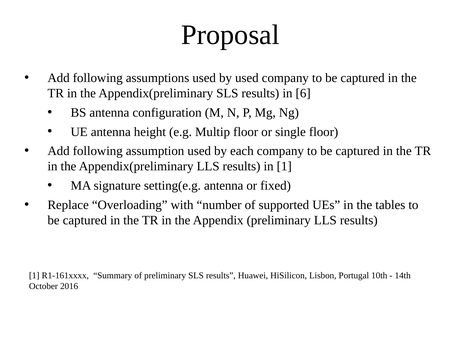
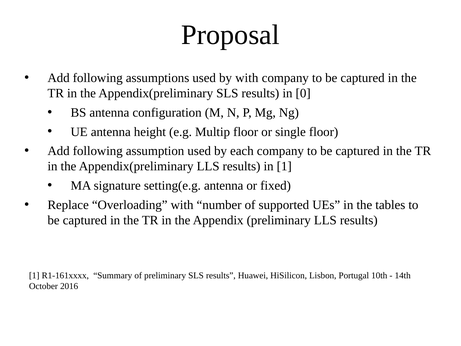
by used: used -> with
6: 6 -> 0
